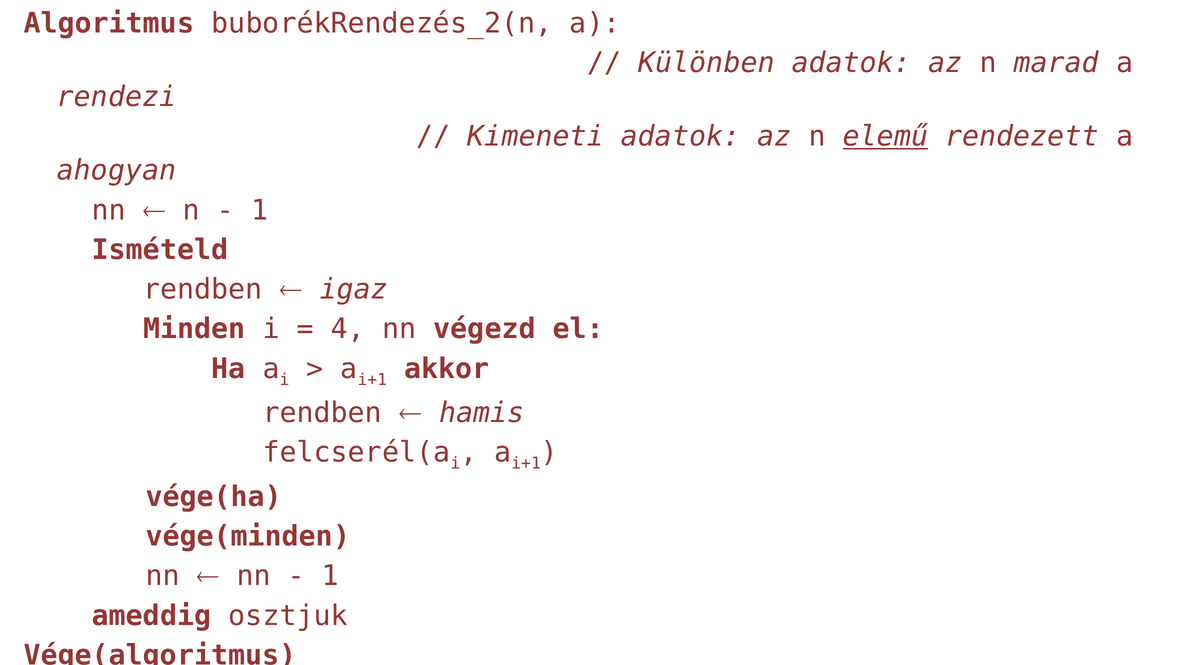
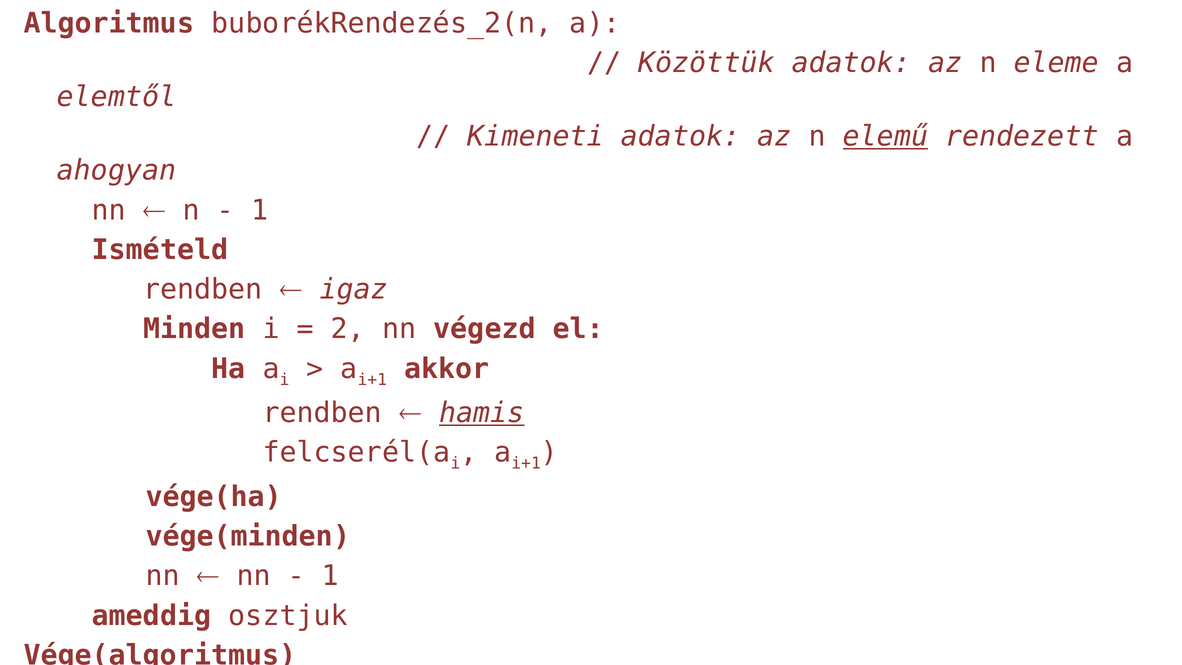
Különben: Különben -> Közöttük
marad: marad -> eleme
rendezi: rendezi -> elemtől
4: 4 -> 2
hamis underline: none -> present
